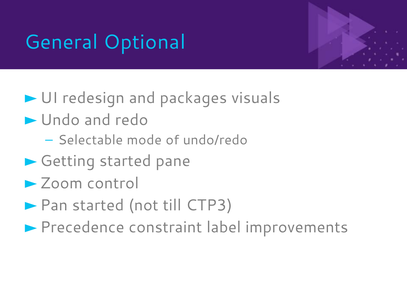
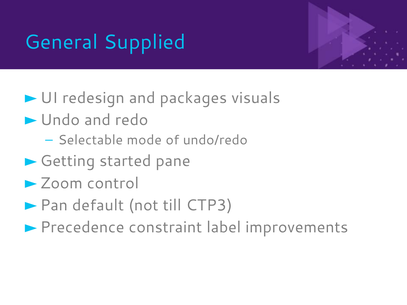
Optional: Optional -> Supplied
started at (98, 205): started -> default
